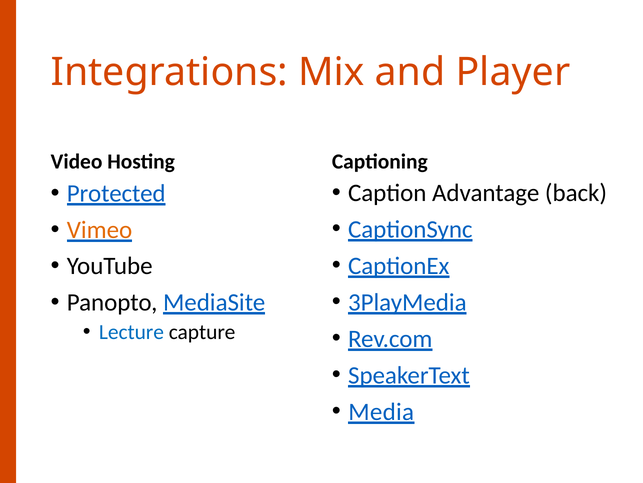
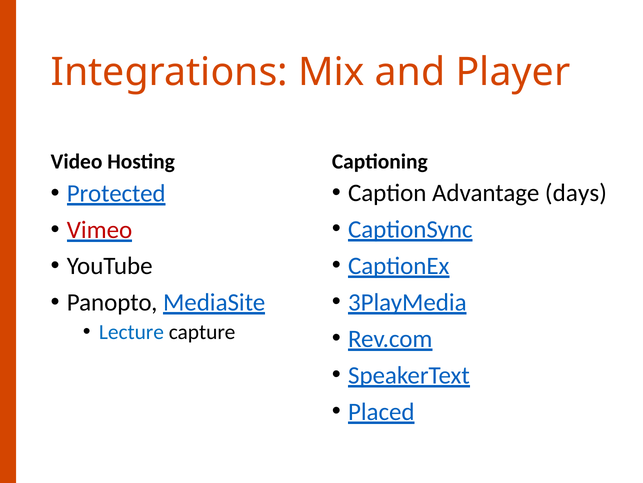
back: back -> days
Vimeo colour: orange -> red
Media: Media -> Placed
